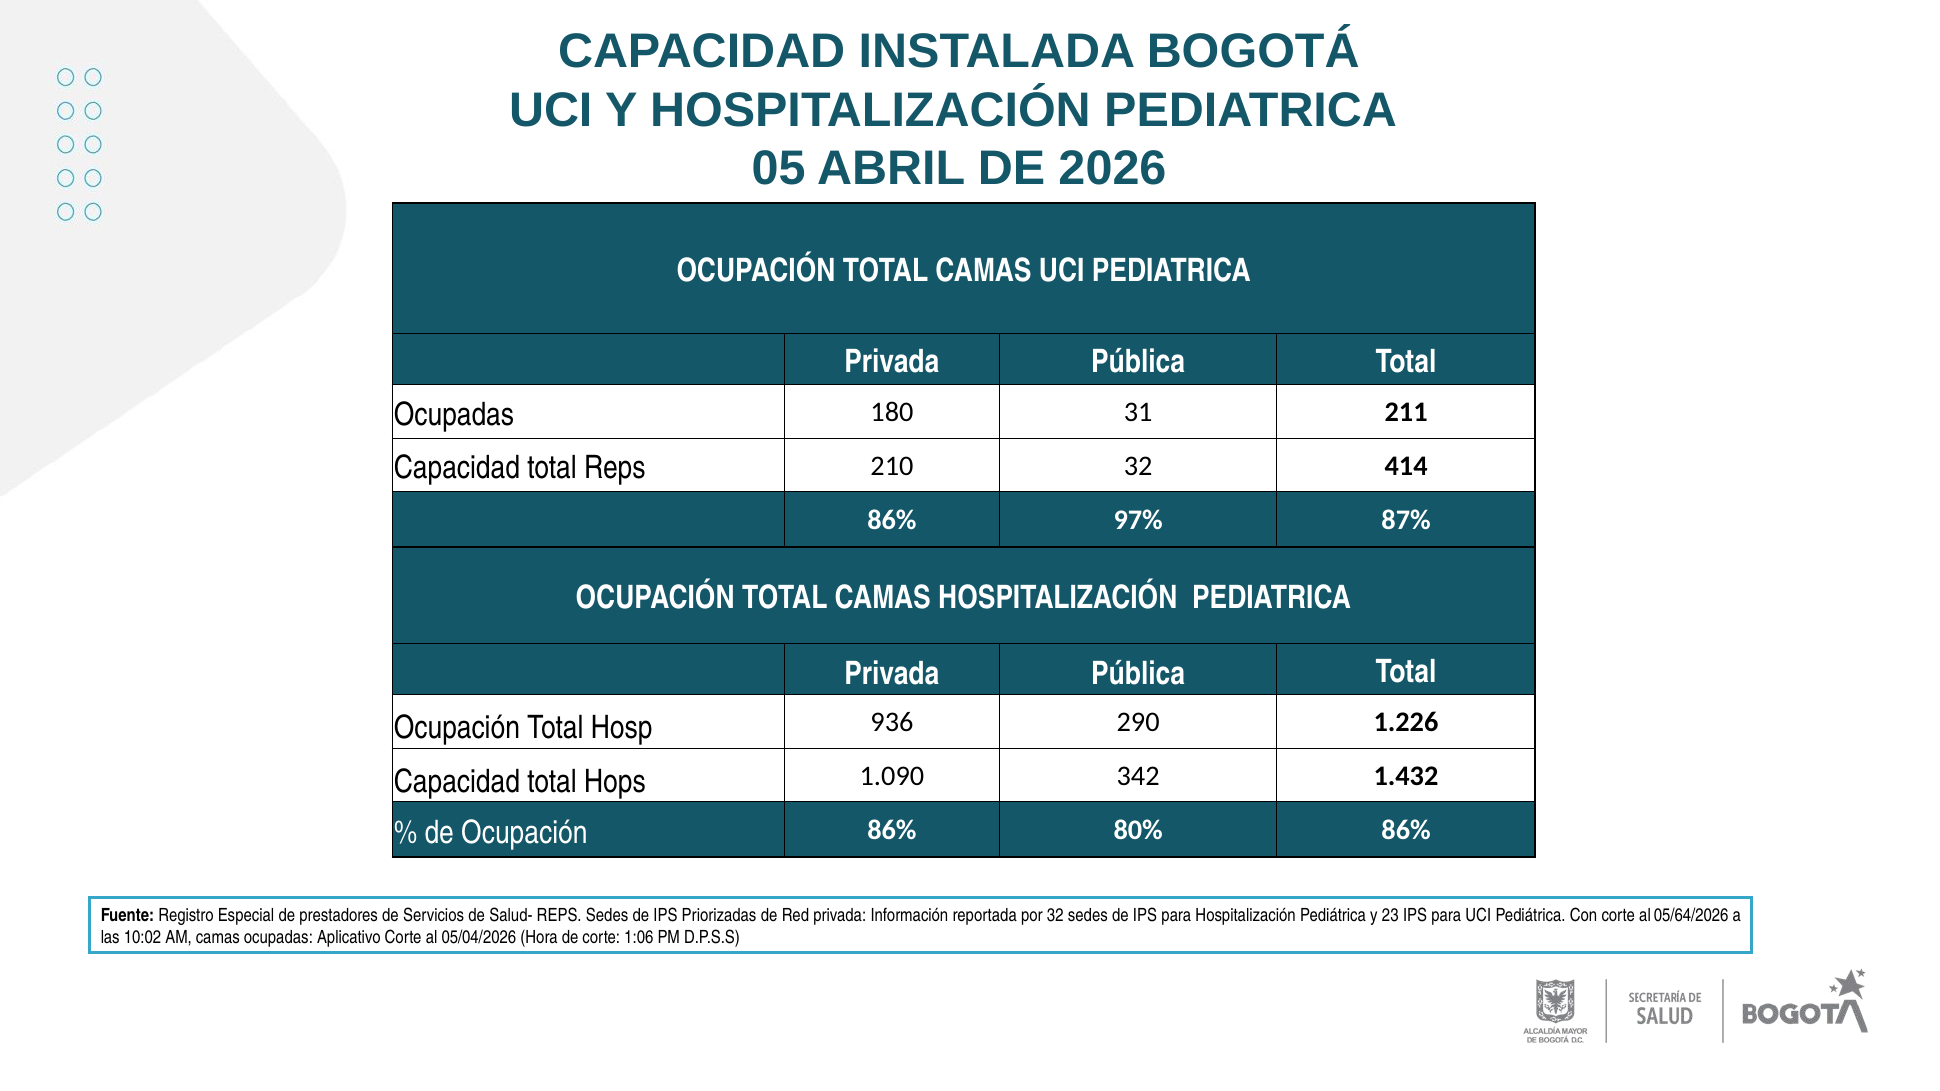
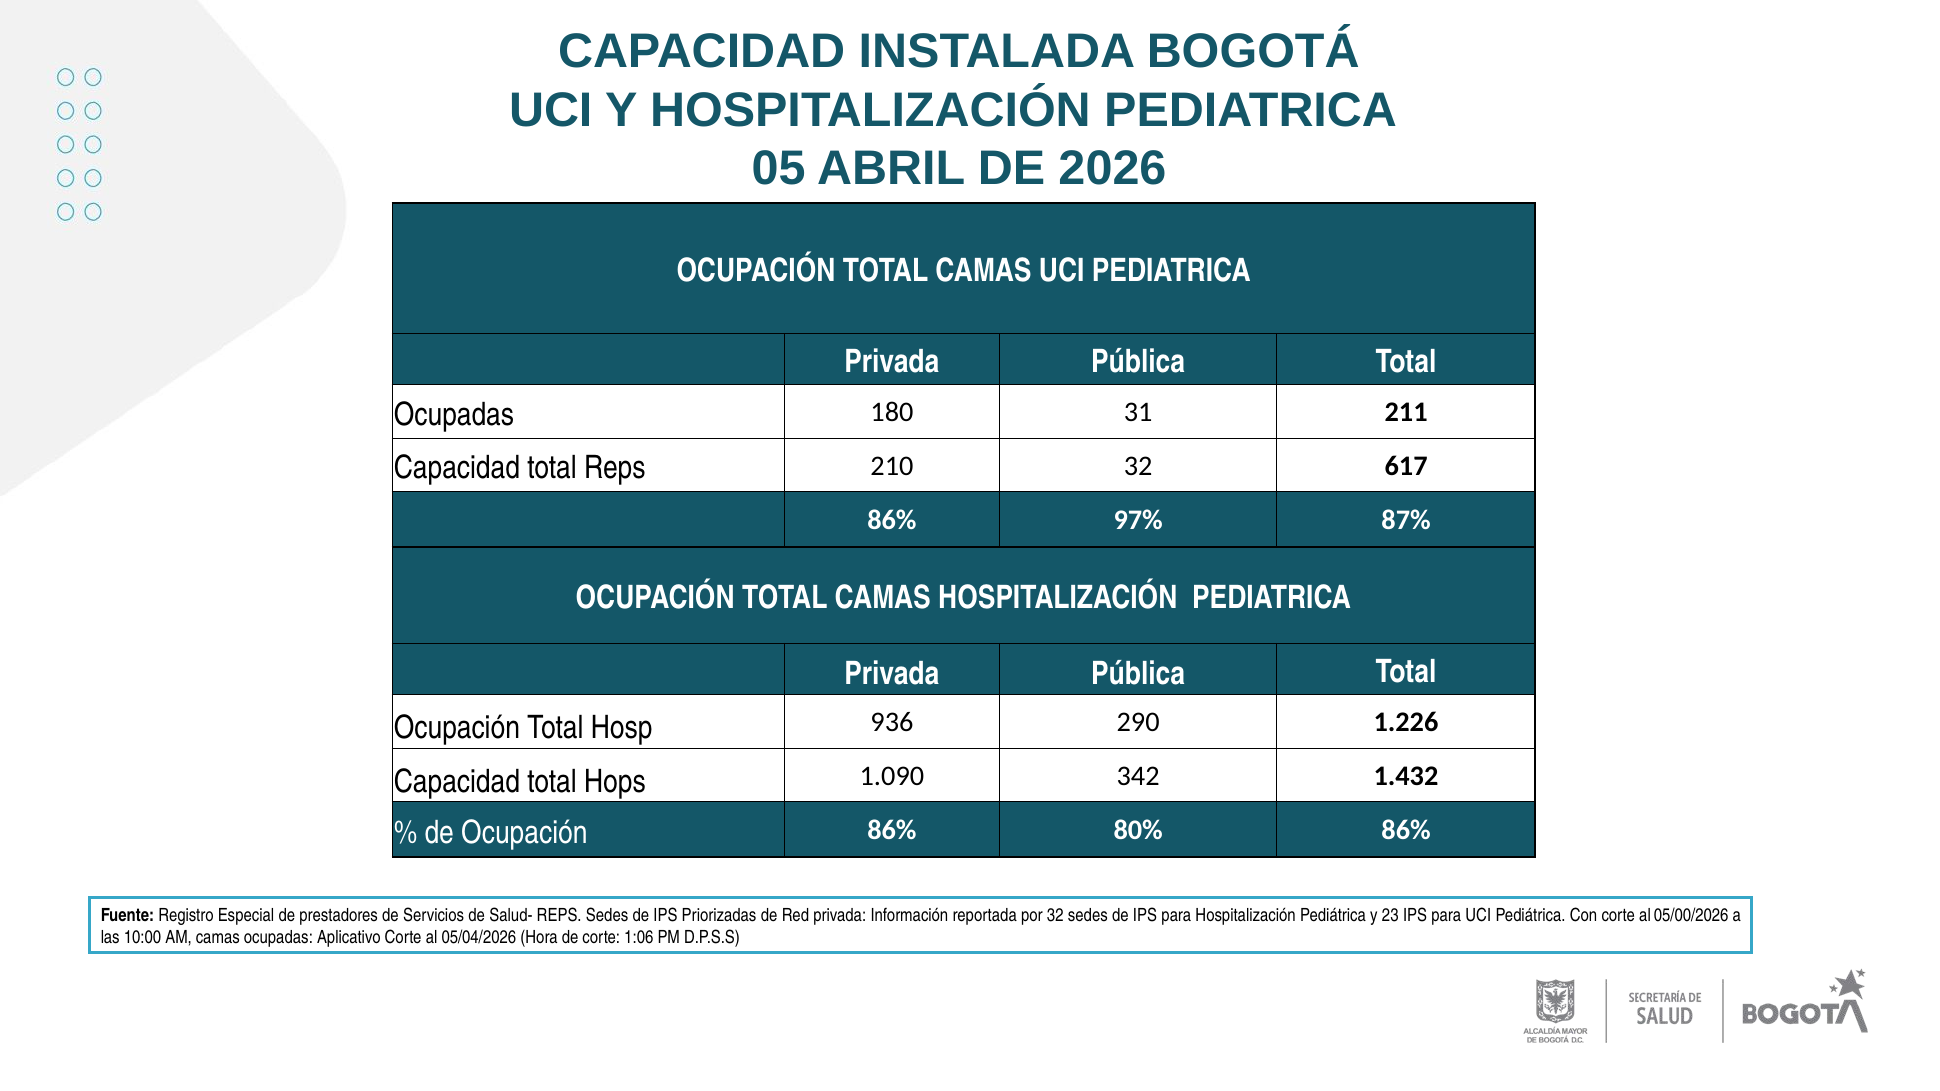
414: 414 -> 617
05/64/2026: 05/64/2026 -> 05/00/2026
10:02: 10:02 -> 10:00
